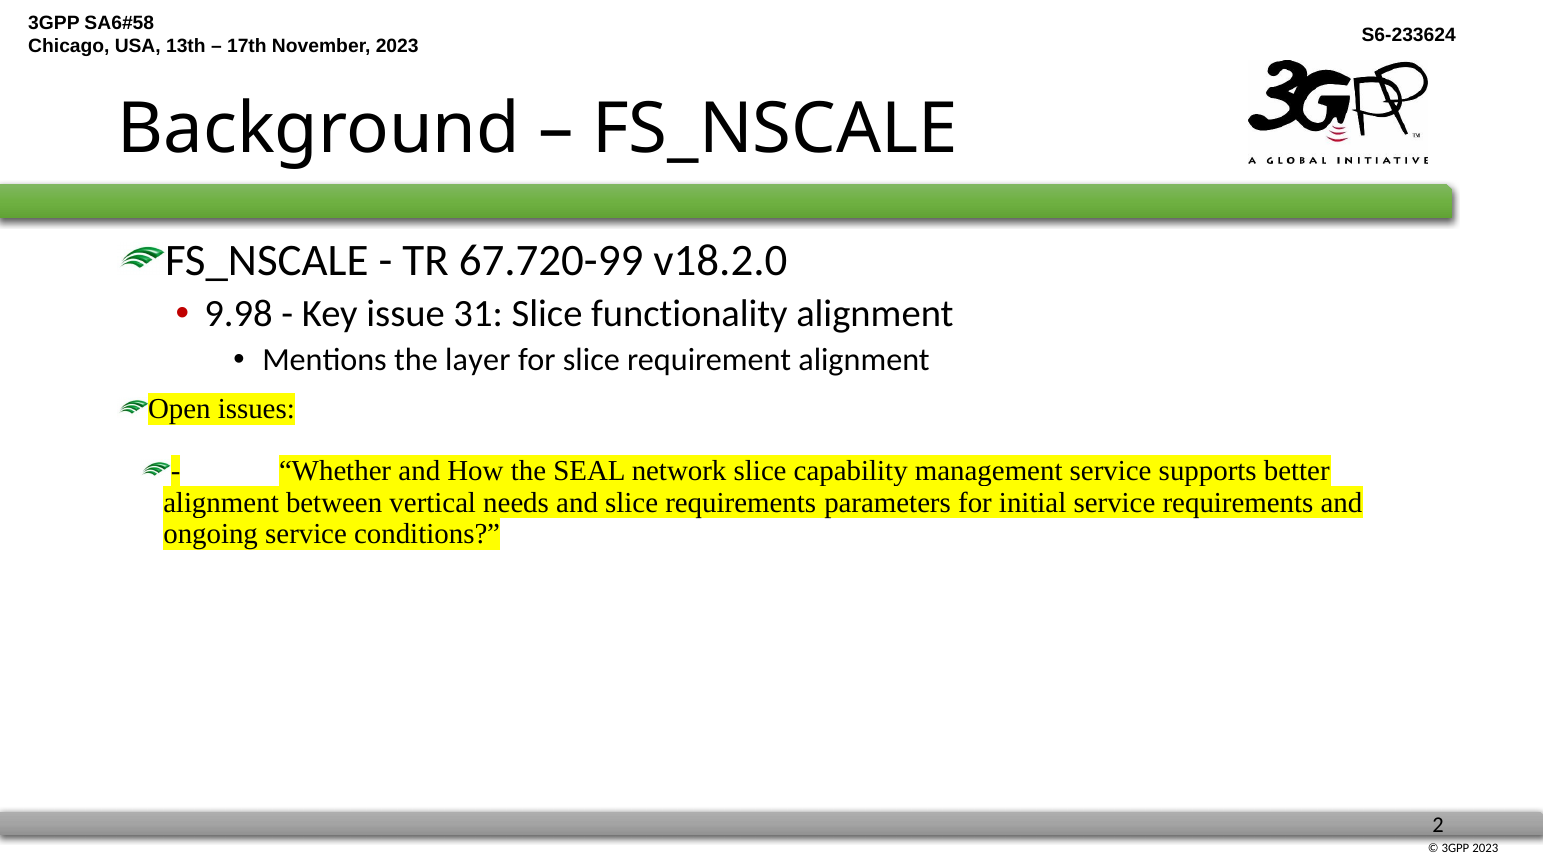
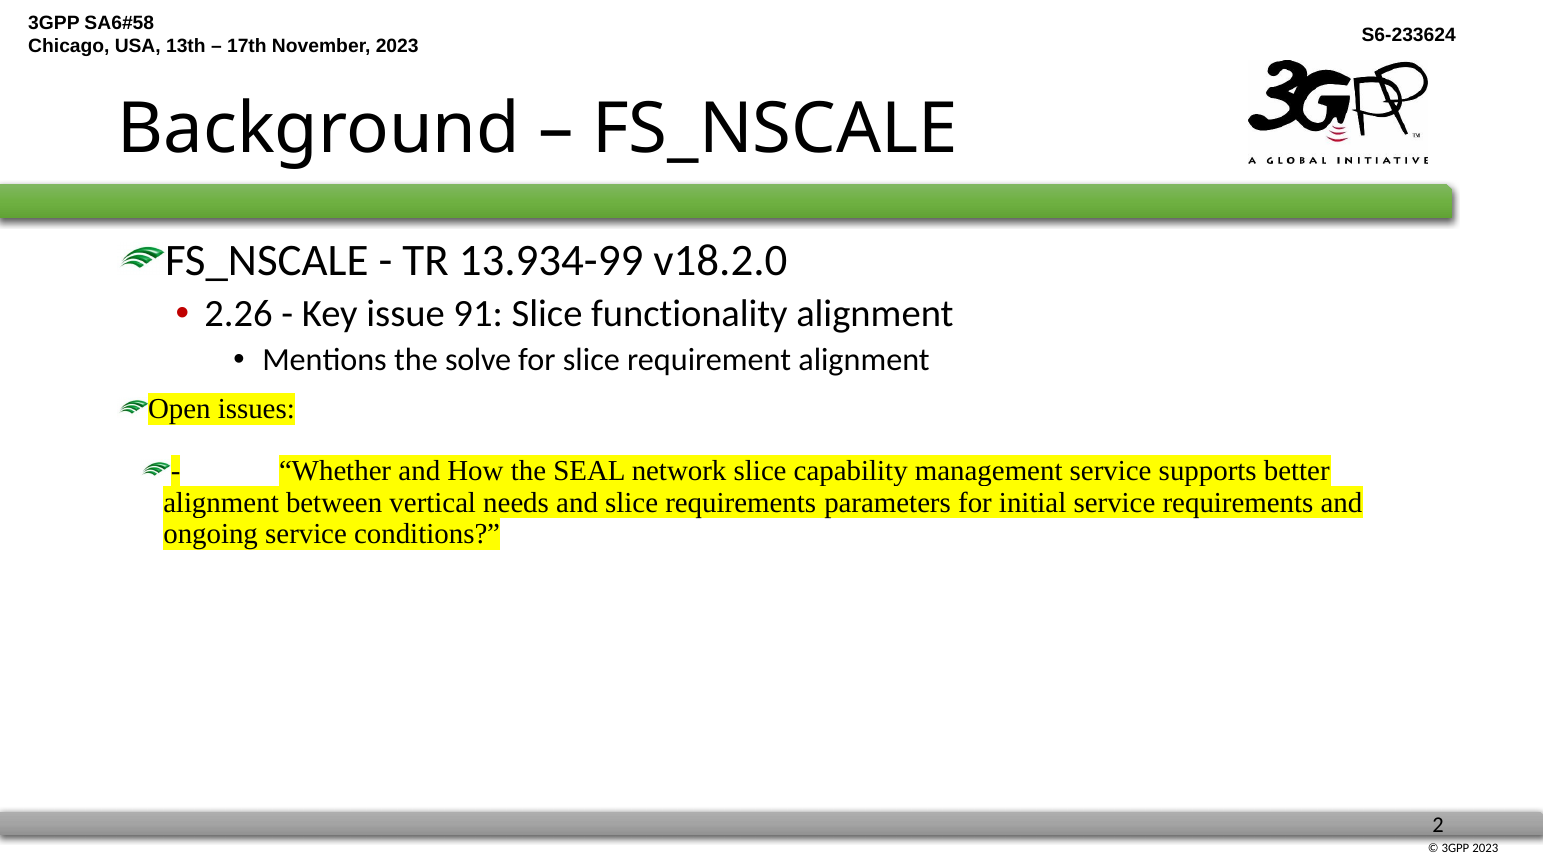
67.720-99: 67.720-99 -> 13.934-99
9.98: 9.98 -> 2.26
31: 31 -> 91
layer: layer -> solve
